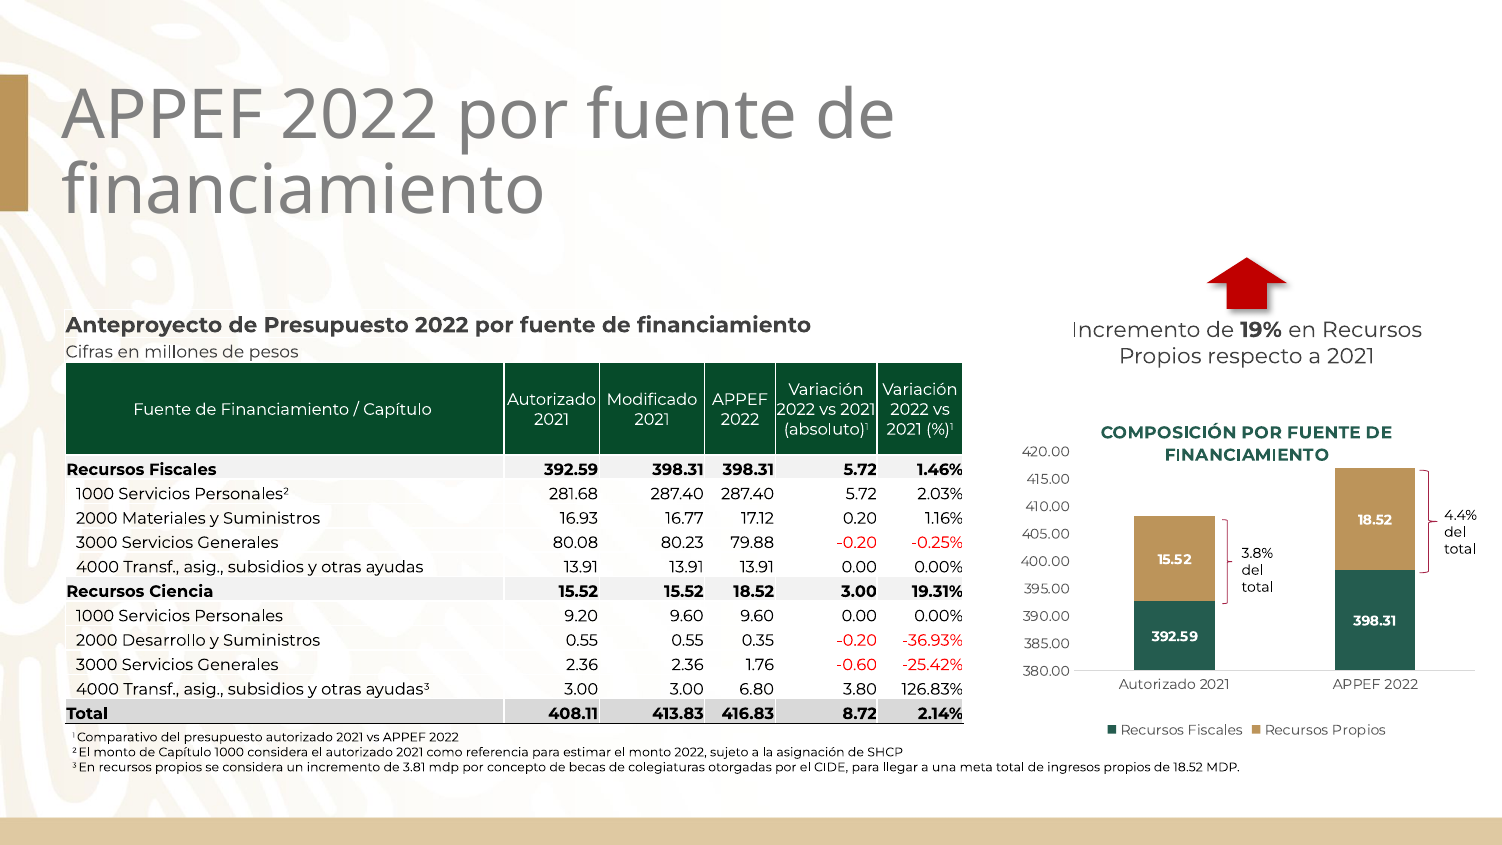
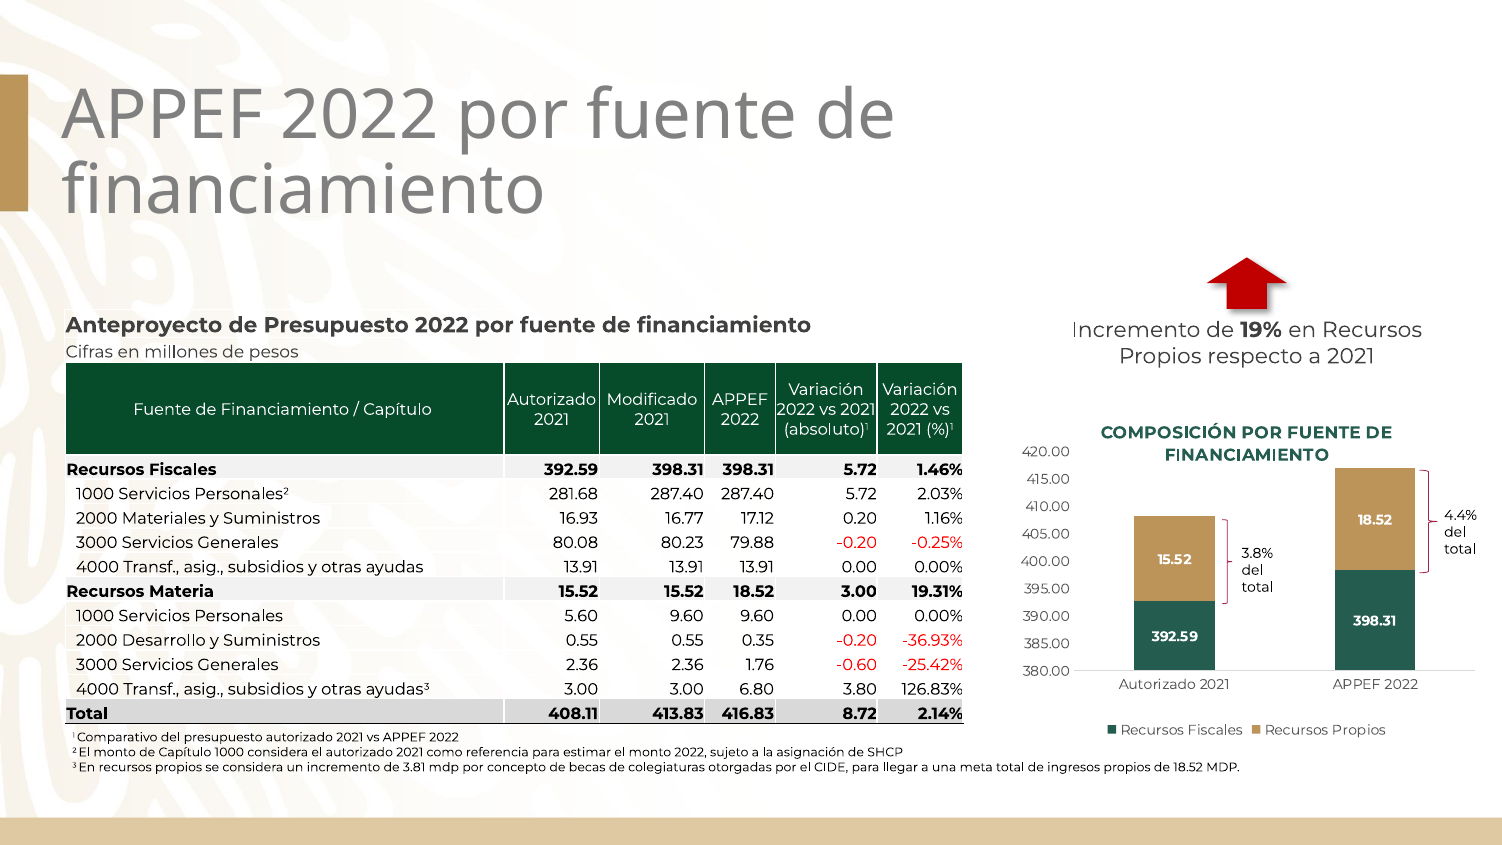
Ciencia: Ciencia -> Materia
9.20: 9.20 -> 5.60
